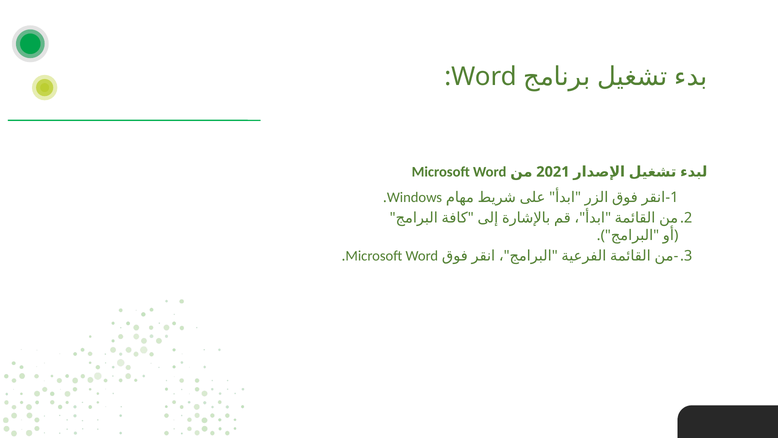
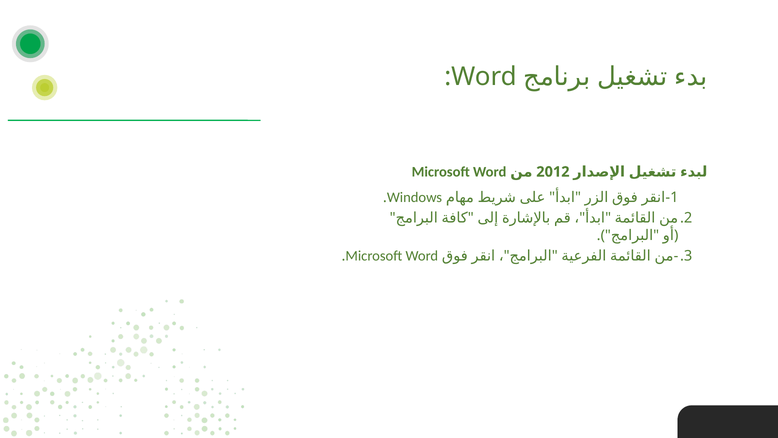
2021: 2021 -> 2012
